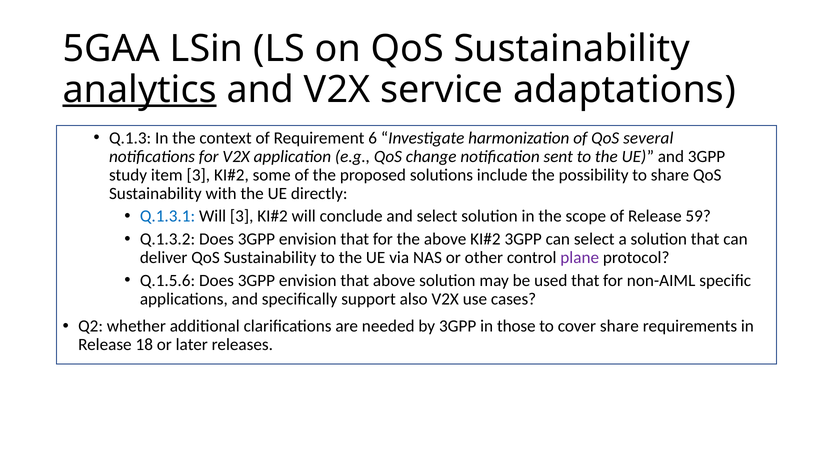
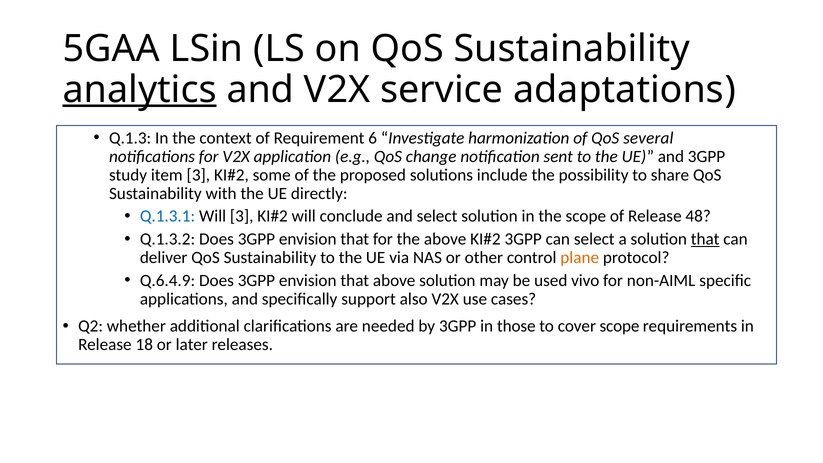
59: 59 -> 48
that at (705, 239) underline: none -> present
plane colour: purple -> orange
Q.1.5.6: Q.1.5.6 -> Q.6.4.9
used that: that -> vivo
cover share: share -> scope
